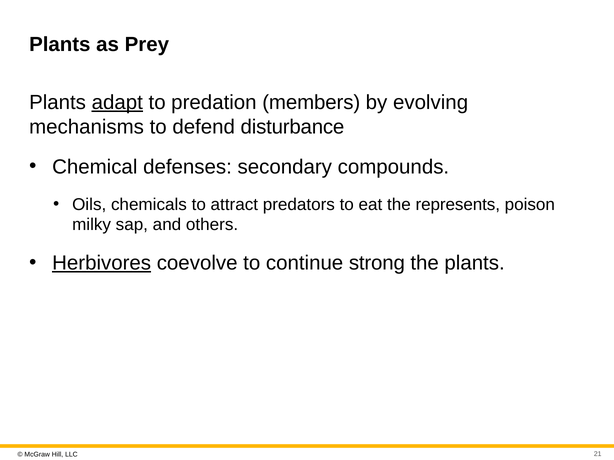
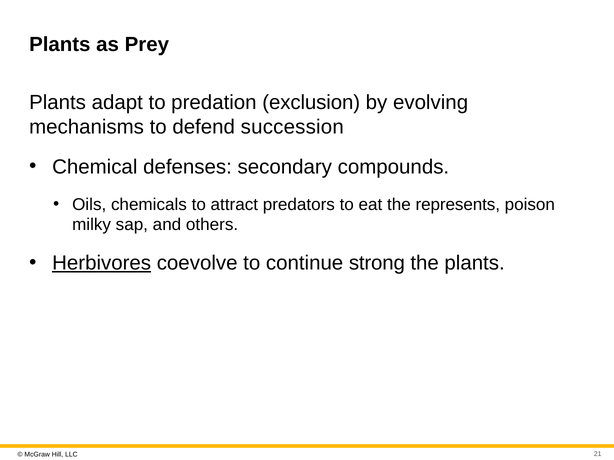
adapt underline: present -> none
members: members -> exclusion
disturbance: disturbance -> succession
